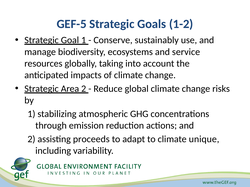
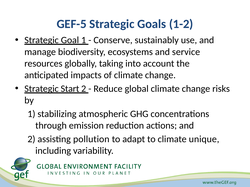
Area: Area -> Start
proceeds: proceeds -> pollution
